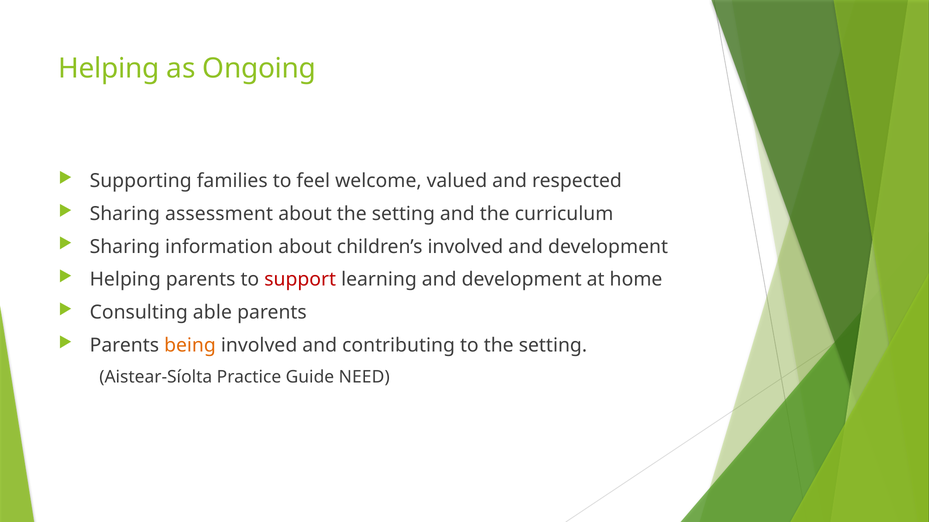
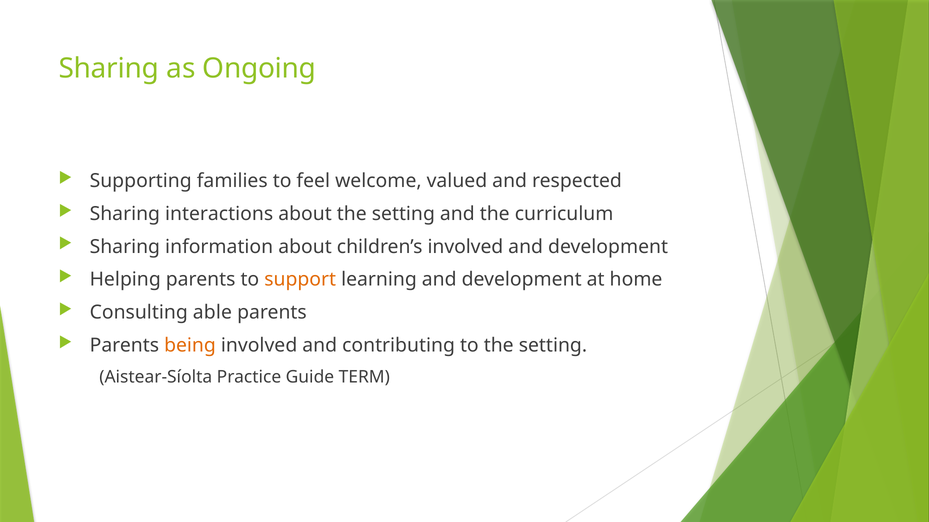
Helping at (109, 69): Helping -> Sharing
assessment: assessment -> interactions
support colour: red -> orange
NEED: NEED -> TERM
